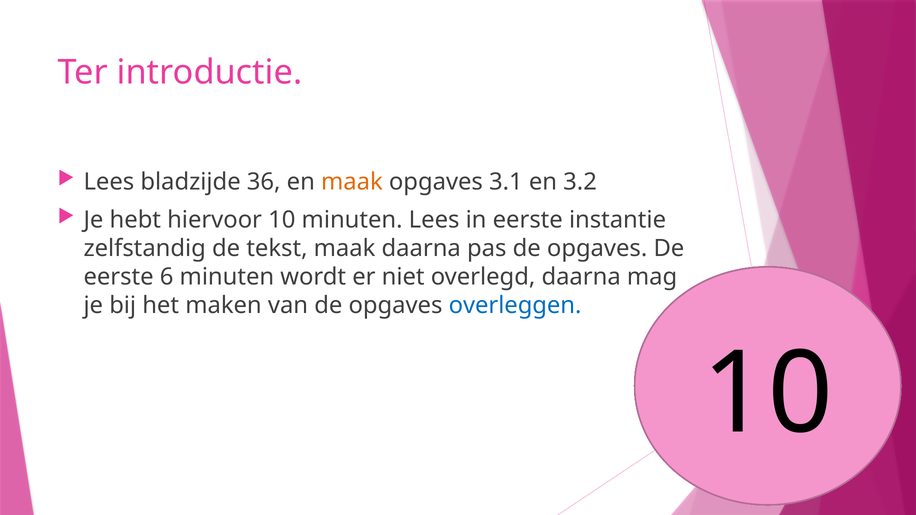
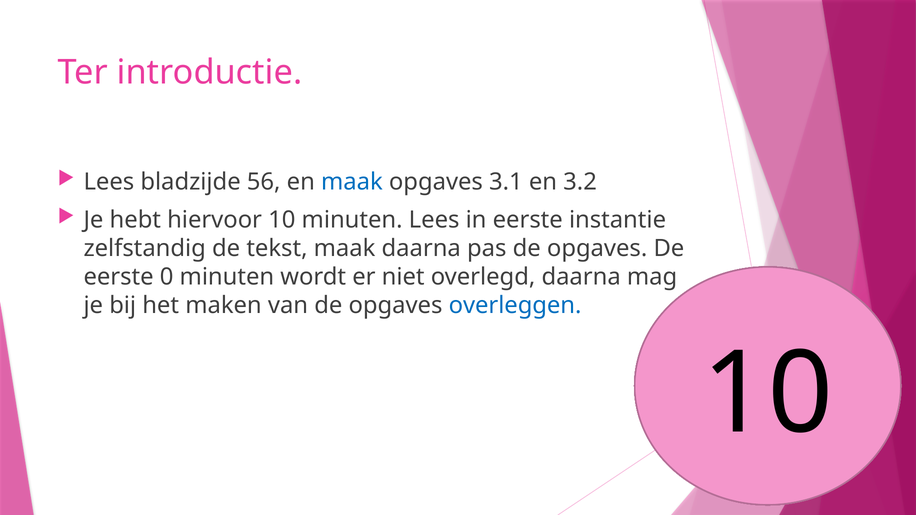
36: 36 -> 56
maak at (352, 182) colour: orange -> blue
6: 6 -> 0
